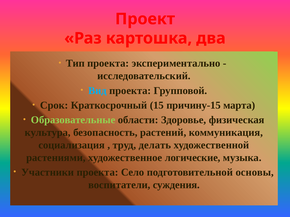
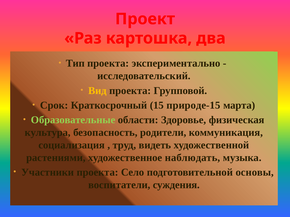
Вид colour: light blue -> yellow
причину-15: причину-15 -> природе-15
растений: растений -> родители
делать: делать -> видеть
логические: логические -> наблюдать
